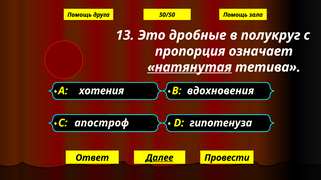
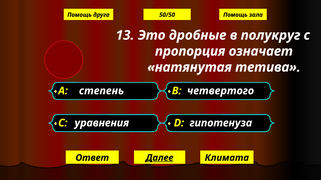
натянутая underline: present -> none
хотения: хотения -> степень
вдохновения: вдохновения -> четвертого
апостроф: апостроф -> уравнения
Провести: Провести -> Климата
